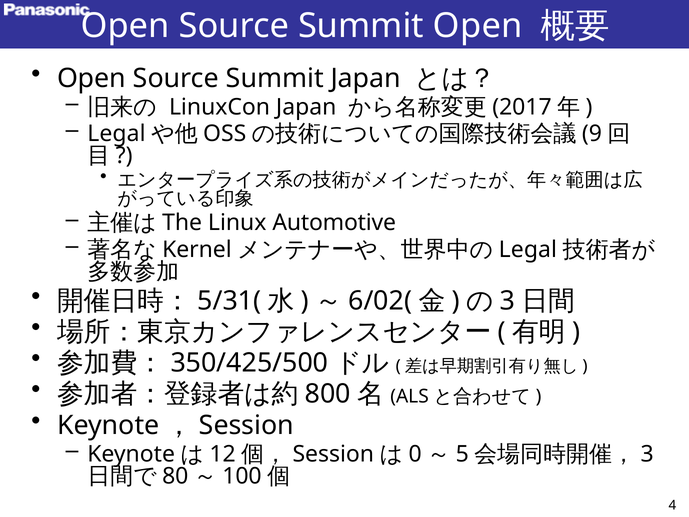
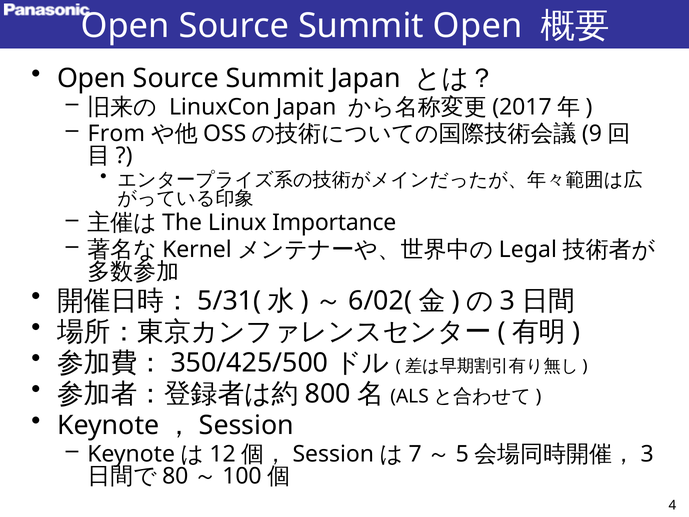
Legal at (116, 134): Legal -> From
Automotive: Automotive -> Importance
0: 0 -> 7
